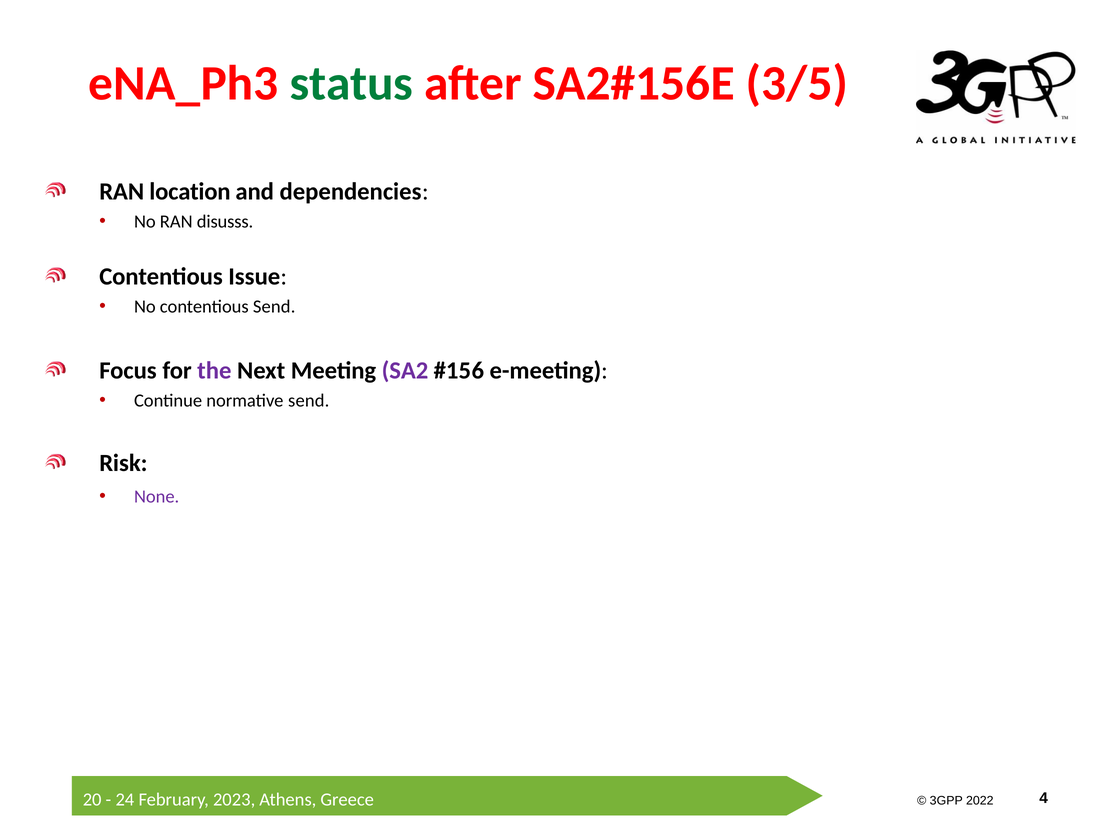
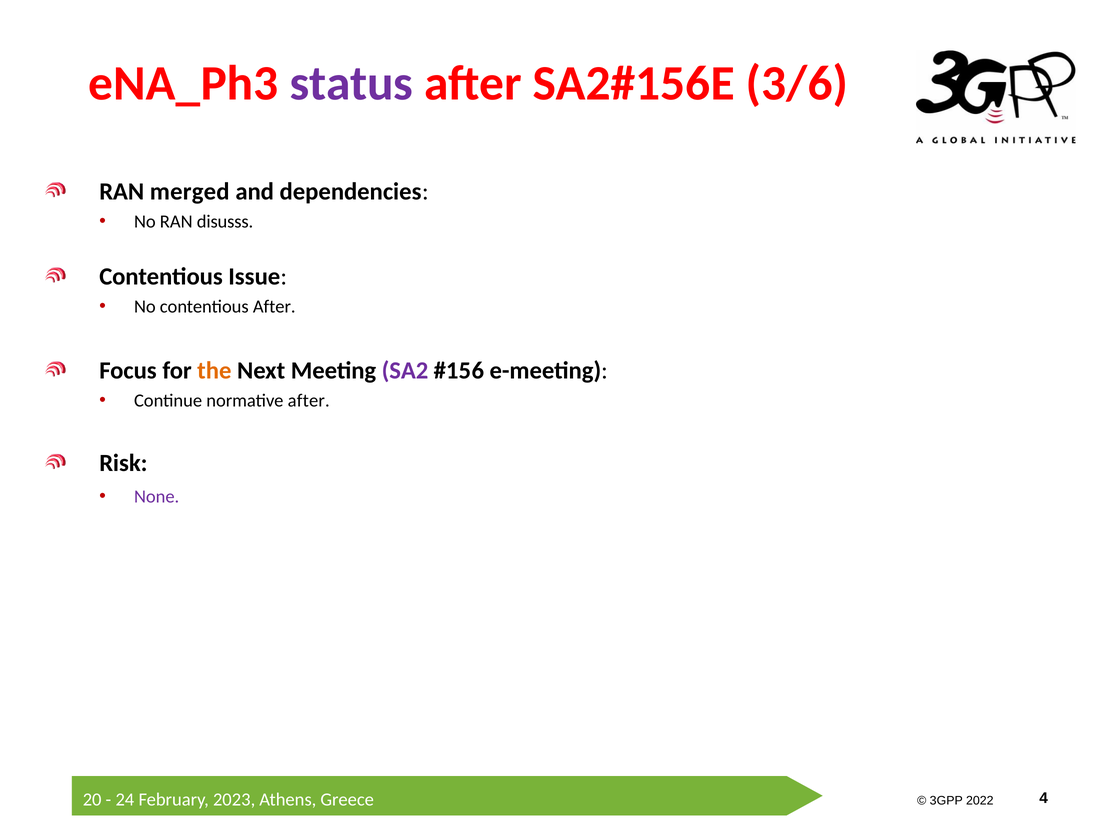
status colour: green -> purple
3/5: 3/5 -> 3/6
location: location -> merged
contentious Send: Send -> After
the colour: purple -> orange
normative send: send -> after
